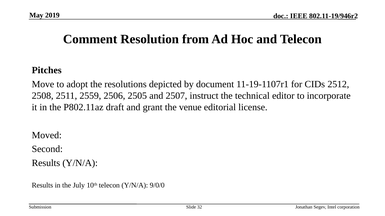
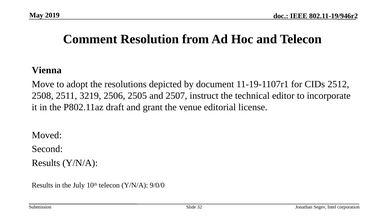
Pitches: Pitches -> Vienna
2559: 2559 -> 3219
